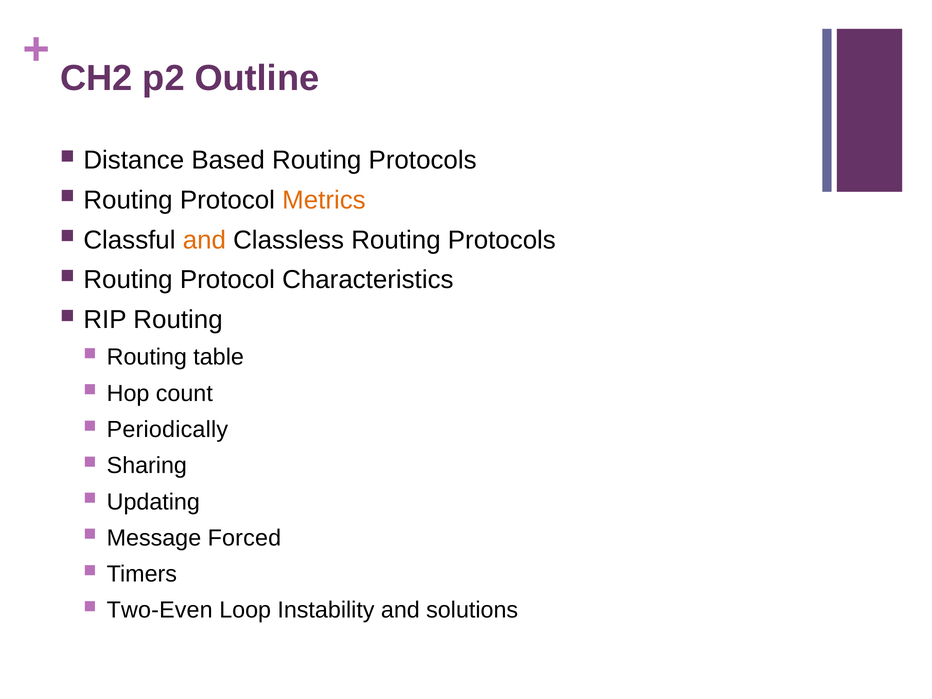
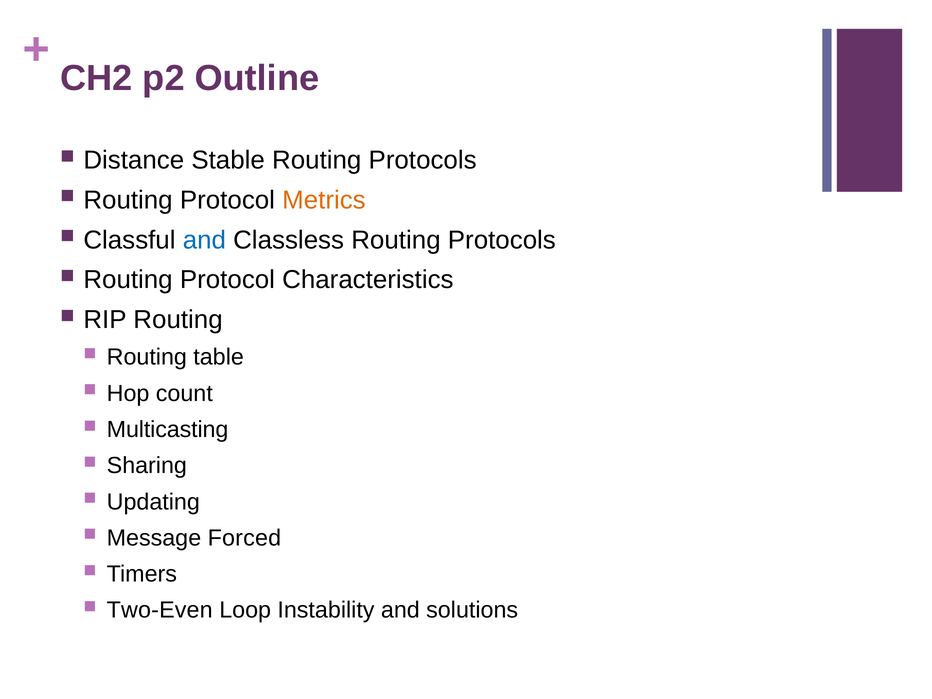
Based: Based -> Stable
and at (204, 240) colour: orange -> blue
Periodically: Periodically -> Multicasting
